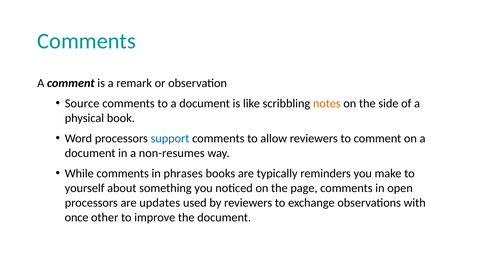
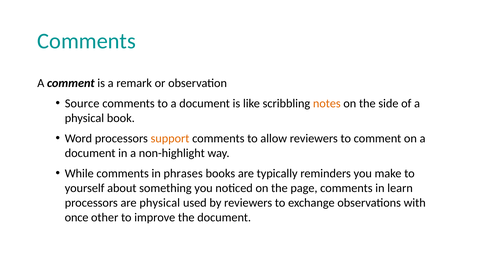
support colour: blue -> orange
non-resumes: non-resumes -> non-highlight
open: open -> learn
are updates: updates -> physical
